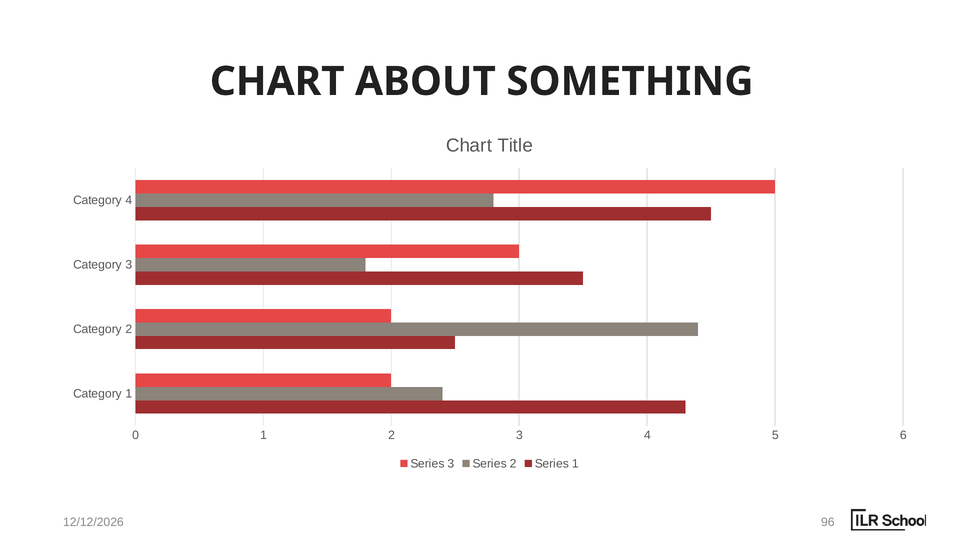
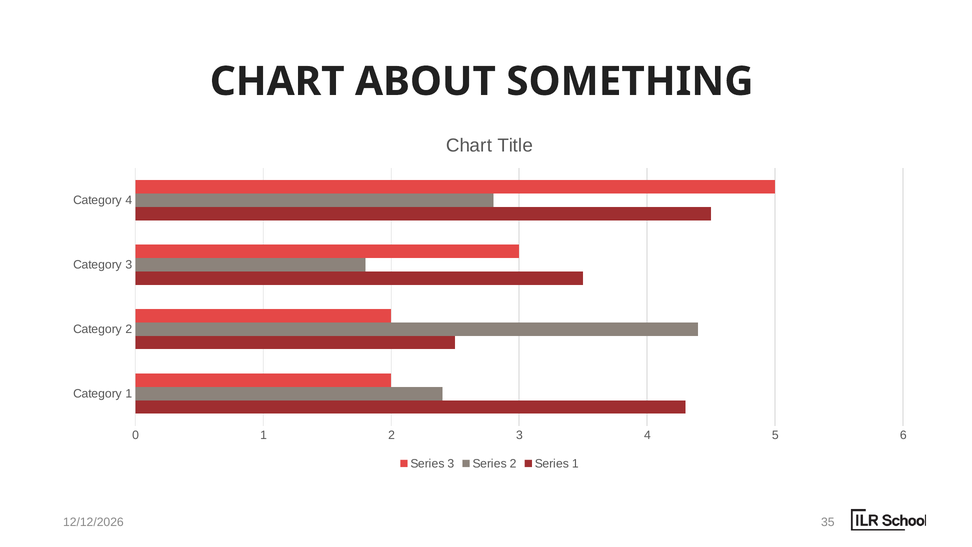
96: 96 -> 35
